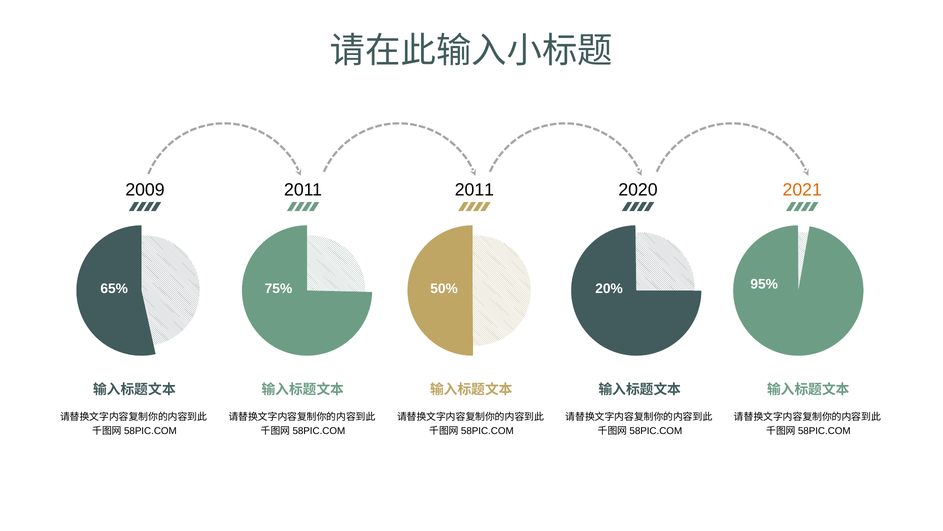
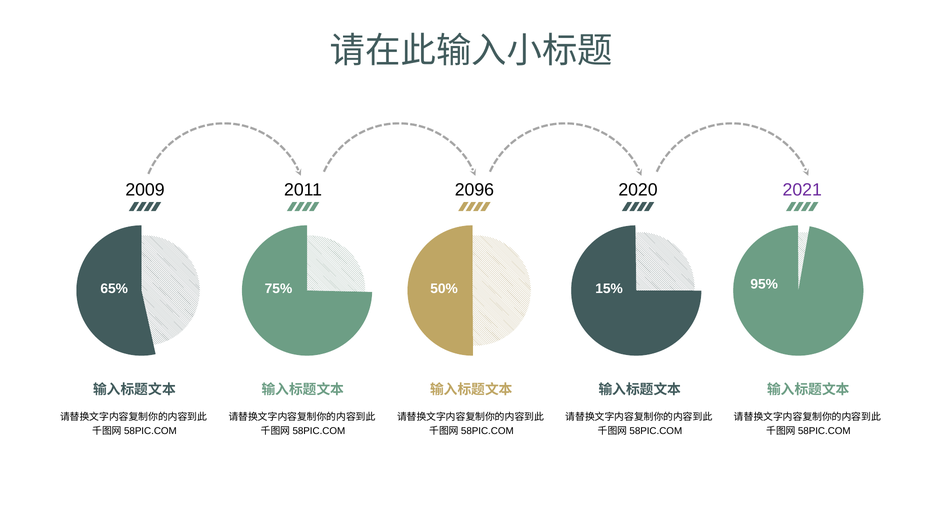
2011 2011: 2011 -> 2096
2021 colour: orange -> purple
20%: 20% -> 15%
